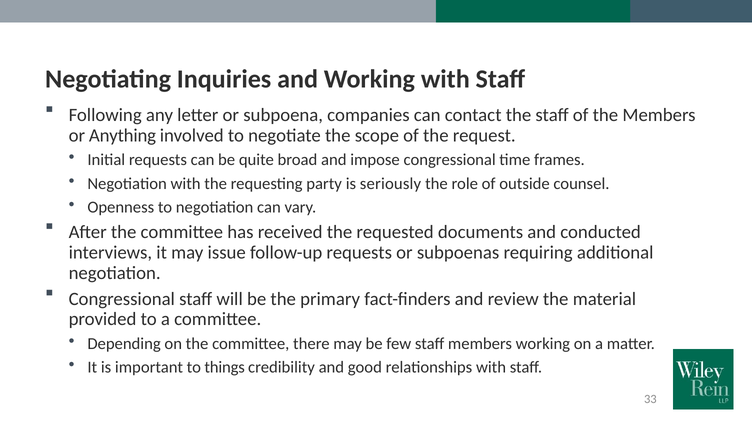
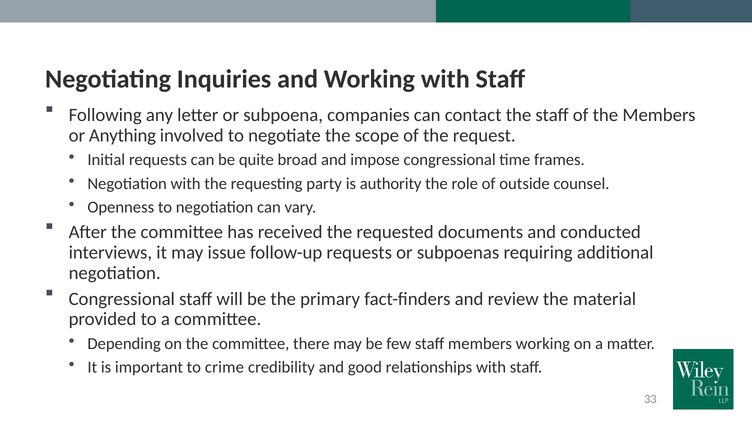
seriously: seriously -> authority
things: things -> crime
